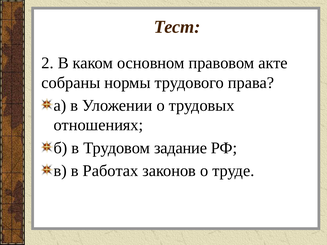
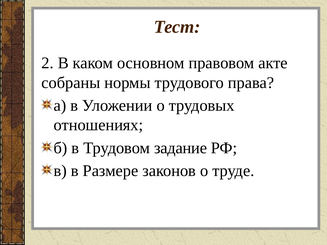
Работах: Работах -> Размере
